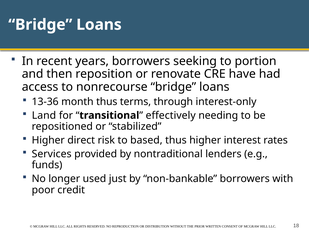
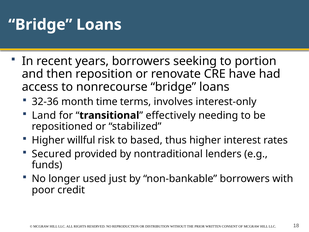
13-36: 13-36 -> 32-36
month thus: thus -> time
through: through -> involves
direct: direct -> willful
Services: Services -> Secured
